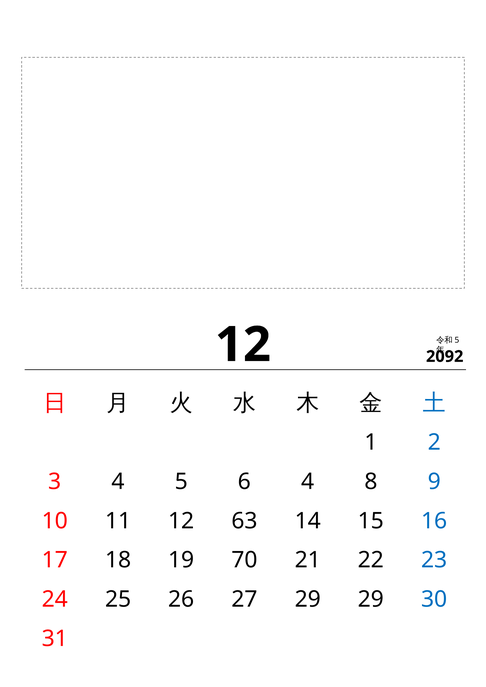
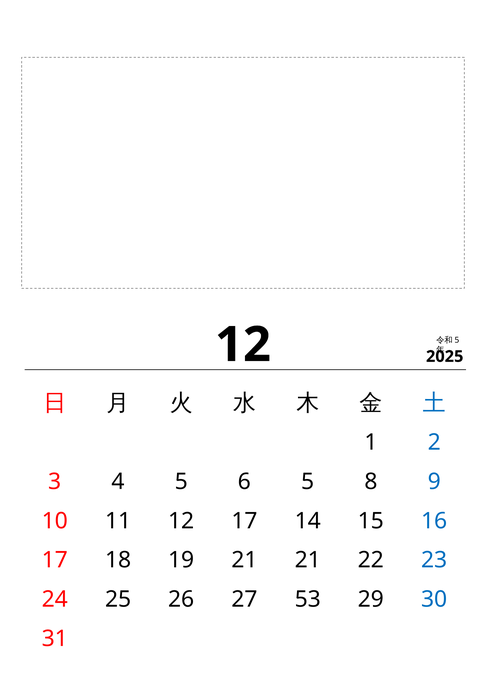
2092: 2092 -> 2025
6 4: 4 -> 5
12 63: 63 -> 17
19 70: 70 -> 21
27 29: 29 -> 53
